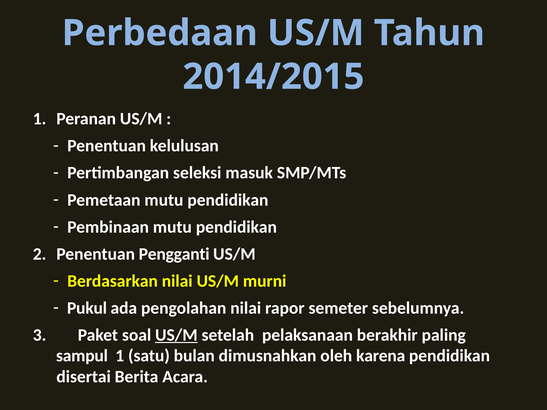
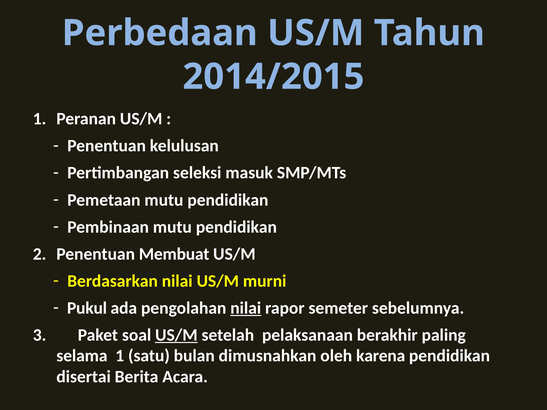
Pengganti: Pengganti -> Membuat
nilai at (246, 308) underline: none -> present
sampul: sampul -> selama
